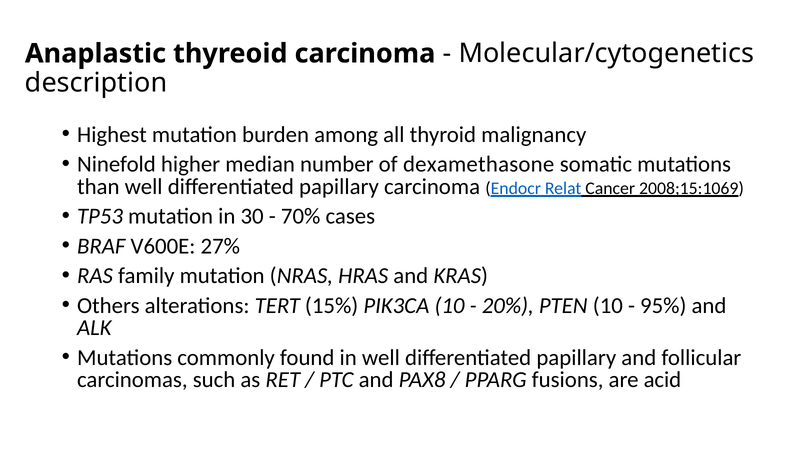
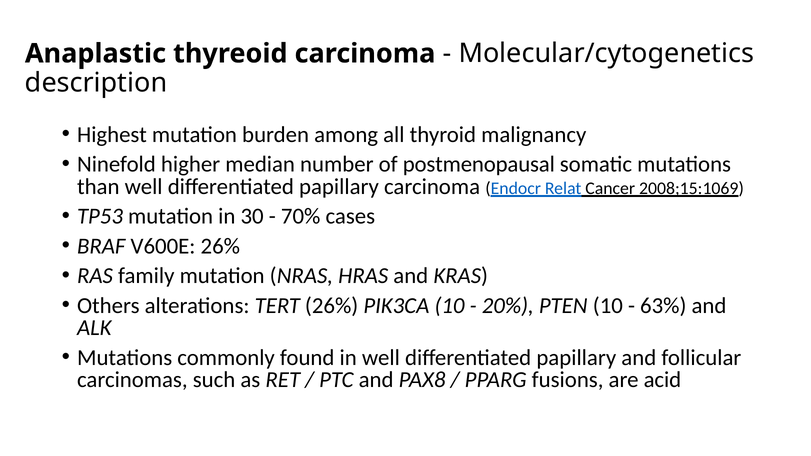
dexamethasone: dexamethasone -> postmenopausal
V600E 27%: 27% -> 26%
TERT 15%: 15% -> 26%
95%: 95% -> 63%
